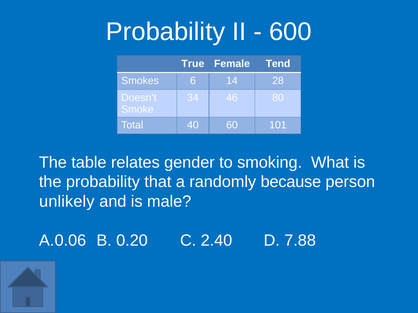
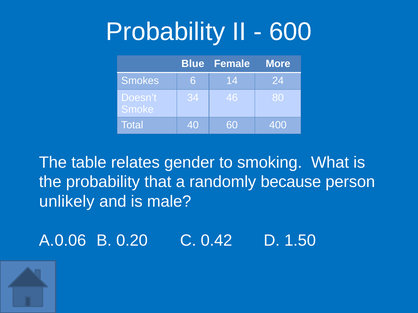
True: True -> Blue
Tend: Tend -> More
28: 28 -> 24
101: 101 -> 400
2.40: 2.40 -> 0.42
7.88: 7.88 -> 1.50
